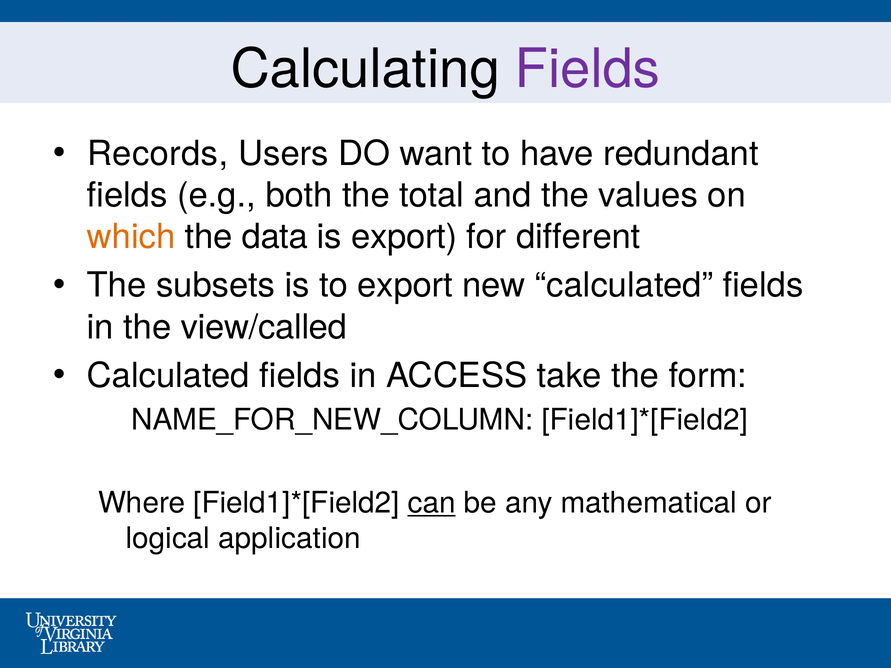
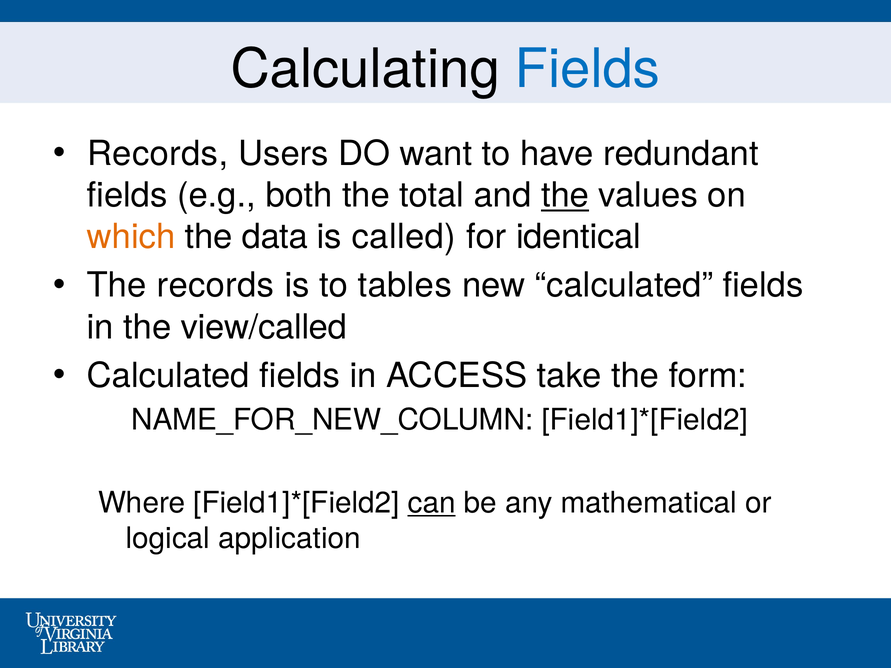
Fields at (588, 69) colour: purple -> blue
the at (565, 195) underline: none -> present
is export: export -> called
different: different -> identical
The subsets: subsets -> records
to export: export -> tables
